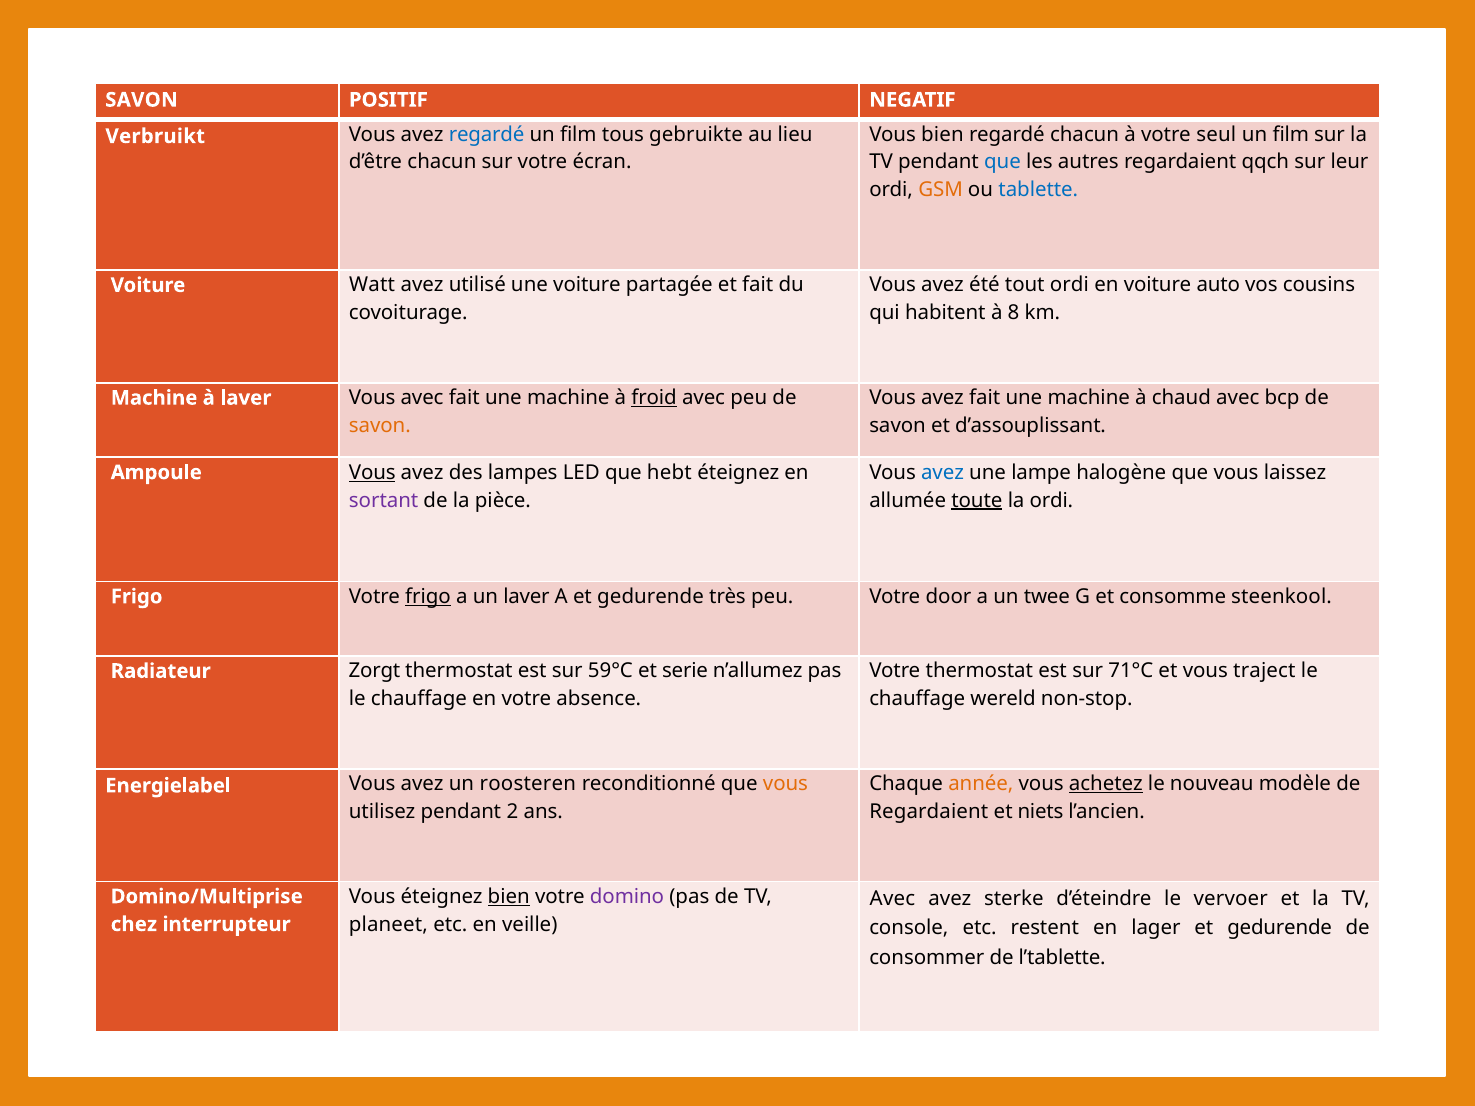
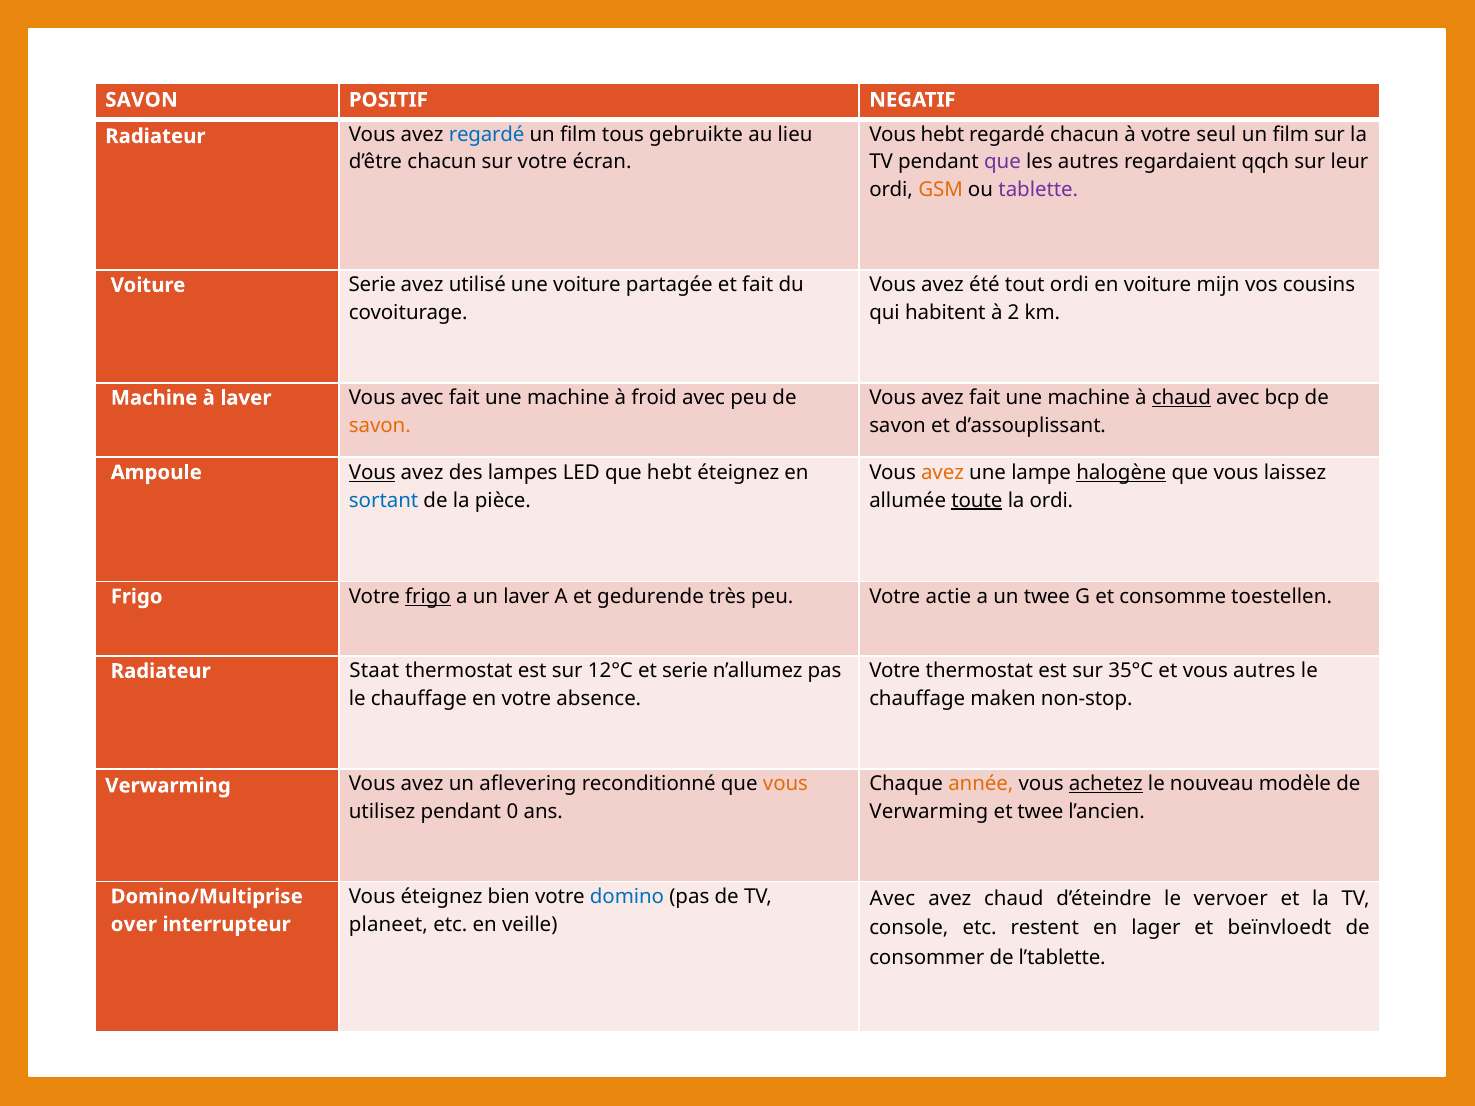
Vous bien: bien -> hebt
Verbruikt at (155, 136): Verbruikt -> Radiateur
que at (1003, 162) colour: blue -> purple
tablette colour: blue -> purple
auto: auto -> mijn
Voiture Watt: Watt -> Serie
8: 8 -> 2
chaud at (1181, 398) underline: none -> present
froid underline: present -> none
avez at (942, 473) colour: blue -> orange
halogène underline: none -> present
sortant colour: purple -> blue
door: door -> actie
steenkool: steenkool -> toestellen
71°C: 71°C -> 35°C
vous traject: traject -> autres
Zorgt: Zorgt -> Staat
59°C: 59°C -> 12°C
wereld: wereld -> maken
Energielabel at (168, 786): Energielabel -> Verwarming
roosteren: roosteren -> aflevering
2: 2 -> 0
Regardaient at (929, 812): Regardaient -> Verwarming
et niets: niets -> twee
bien at (509, 897) underline: present -> none
domino colour: purple -> blue
avez sterke: sterke -> chaud
chez: chez -> over
gedurende at (1280, 928): gedurende -> beïnvloedt
